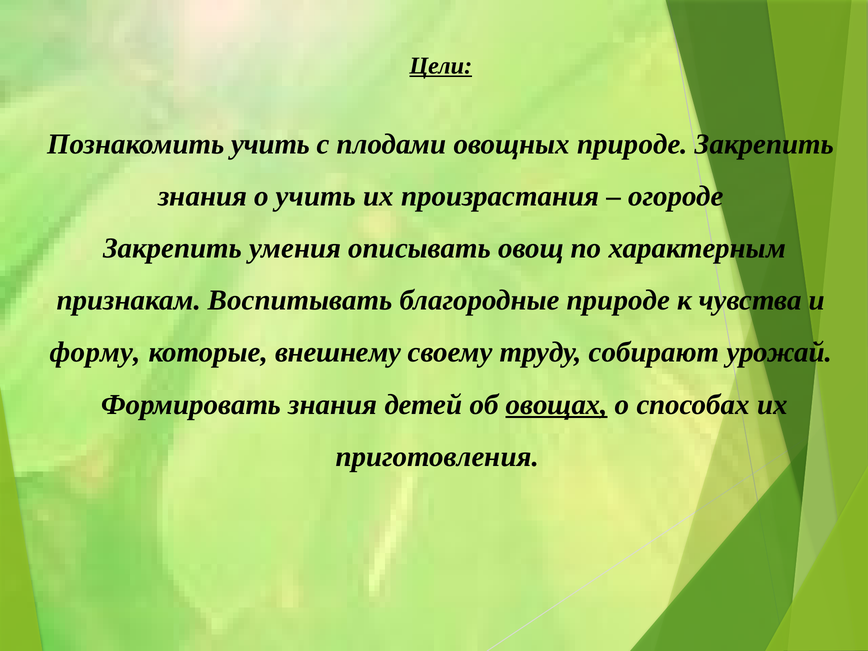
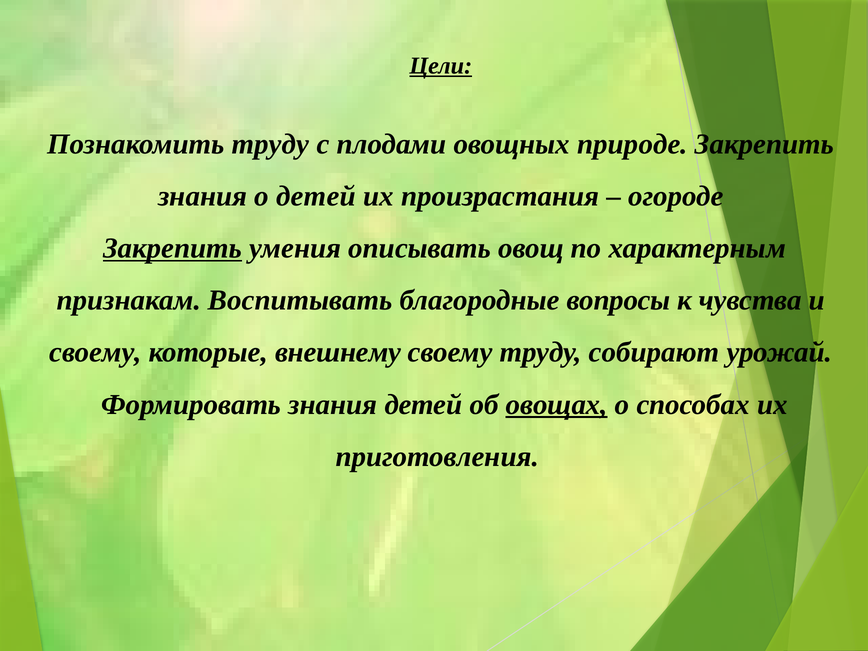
Познакомить учить: учить -> труду
о учить: учить -> детей
Закрепить at (173, 248) underline: none -> present
благородные природе: природе -> вопросы
форму at (95, 352): форму -> своему
